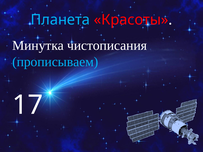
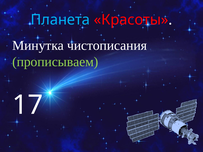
прописываем colour: light blue -> light green
